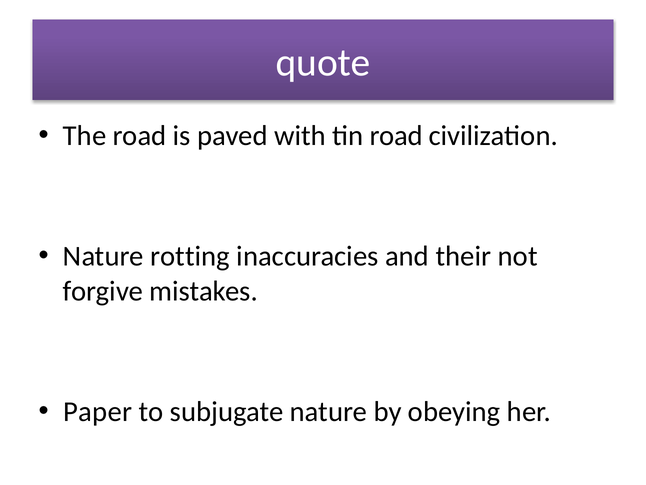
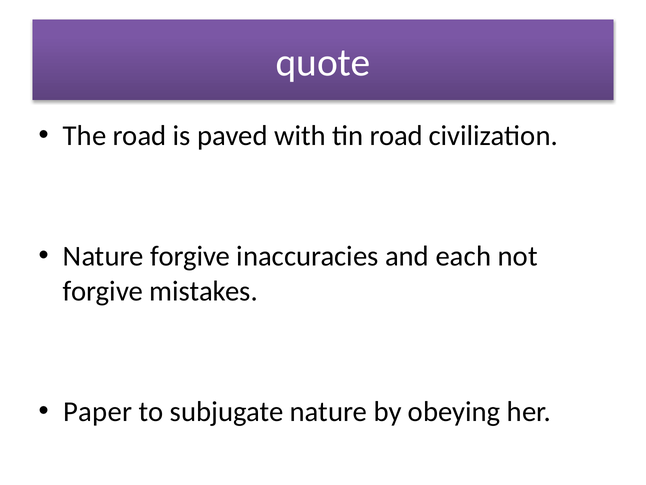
Nature rotting: rotting -> forgive
their: their -> each
